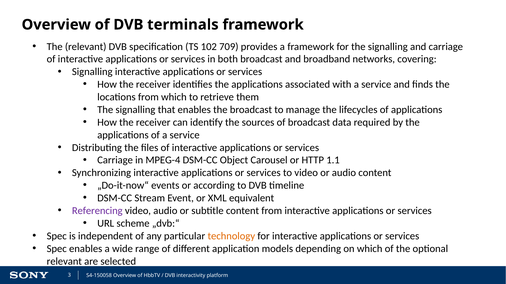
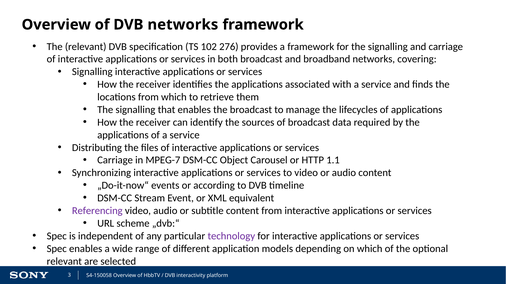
DVB terminals: terminals -> networks
709: 709 -> 276
MPEG-4: MPEG-4 -> MPEG-7
technology colour: orange -> purple
